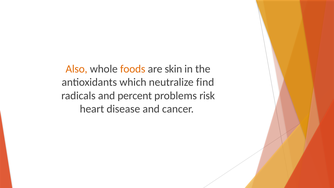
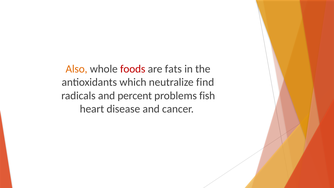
foods colour: orange -> red
skin: skin -> fats
risk: risk -> fish
